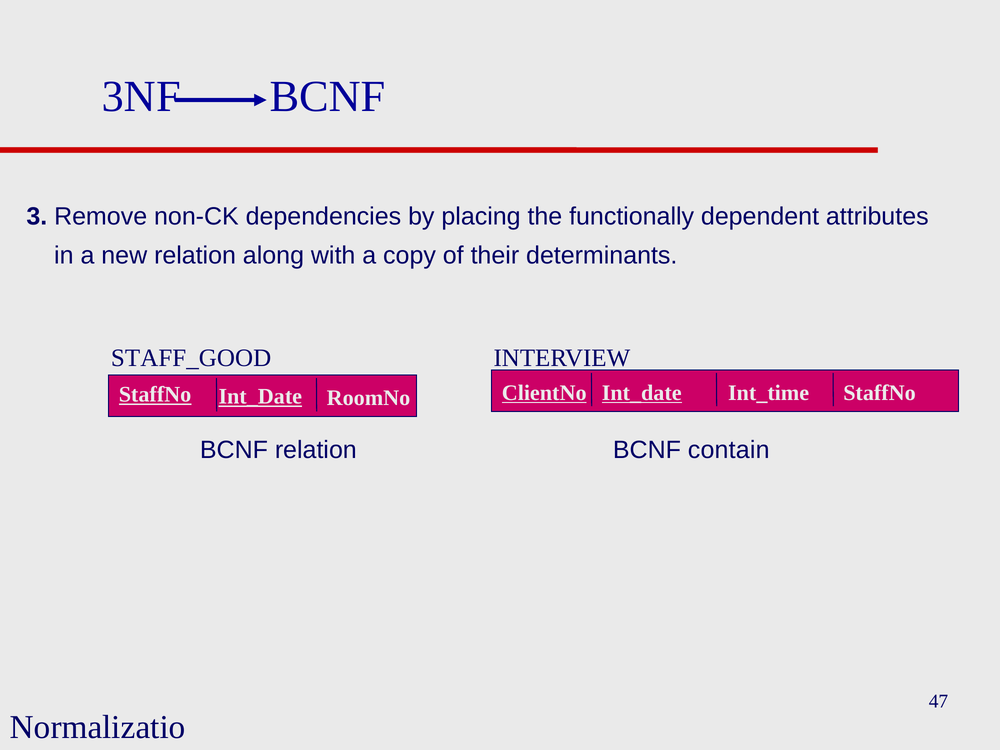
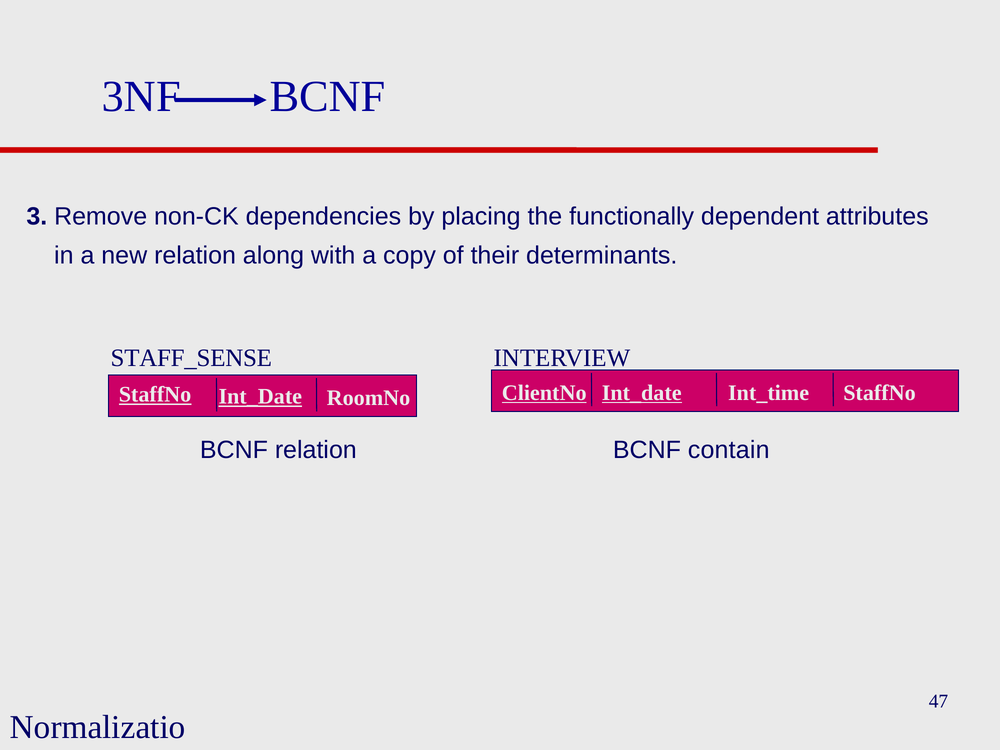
STAFF_GOOD: STAFF_GOOD -> STAFF_SENSE
